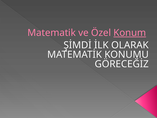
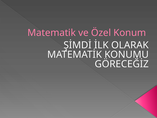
Konum underline: present -> none
